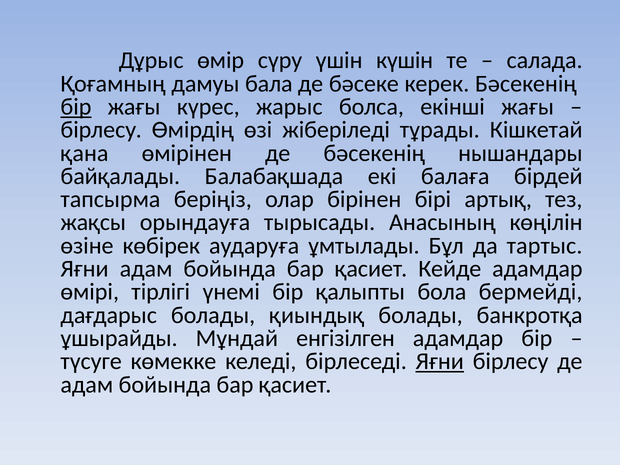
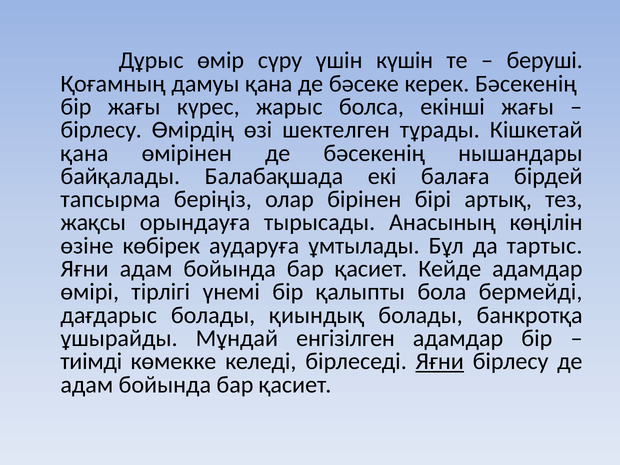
салада: салада -> беруші
дамуы бала: бала -> қана
бір at (76, 107) underline: present -> none
жіберіледі: жіберіледі -> шектелген
түсуге: түсуге -> тиімді
